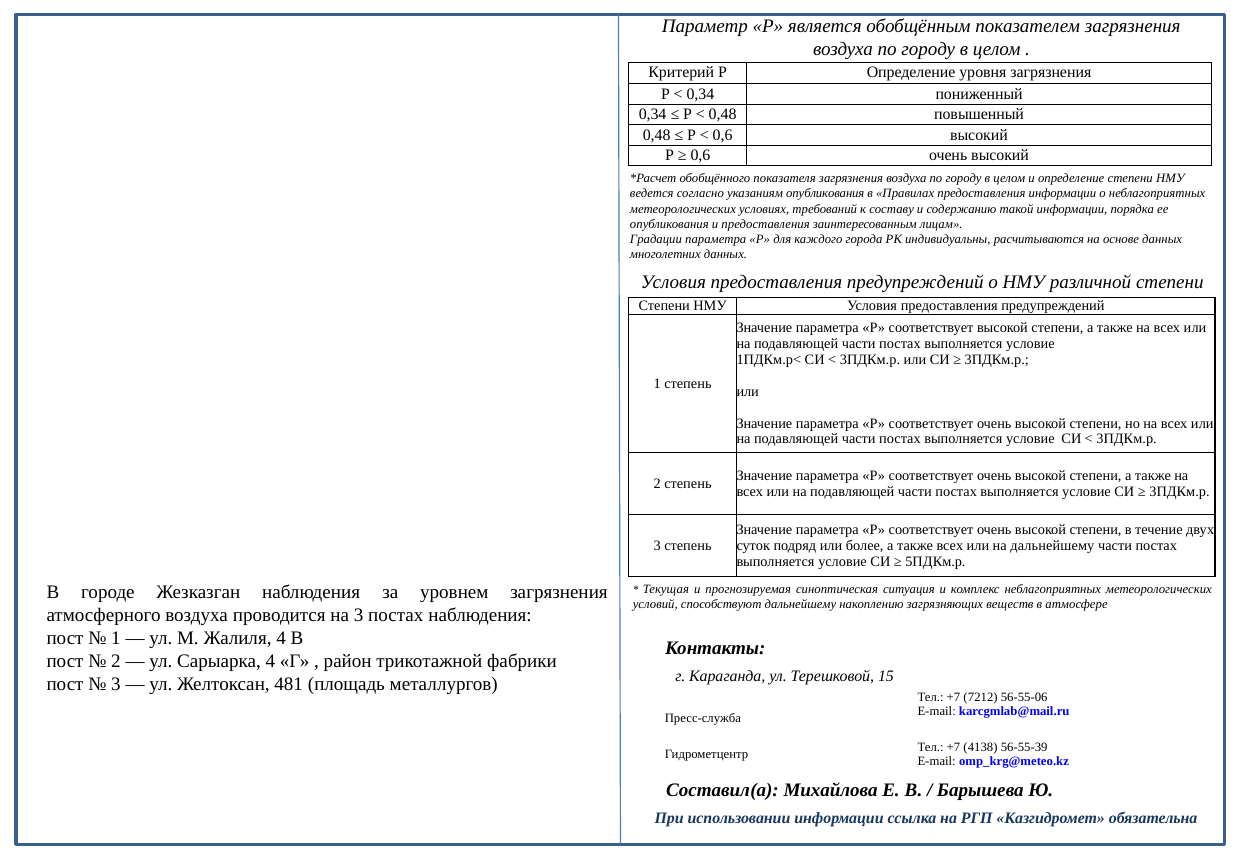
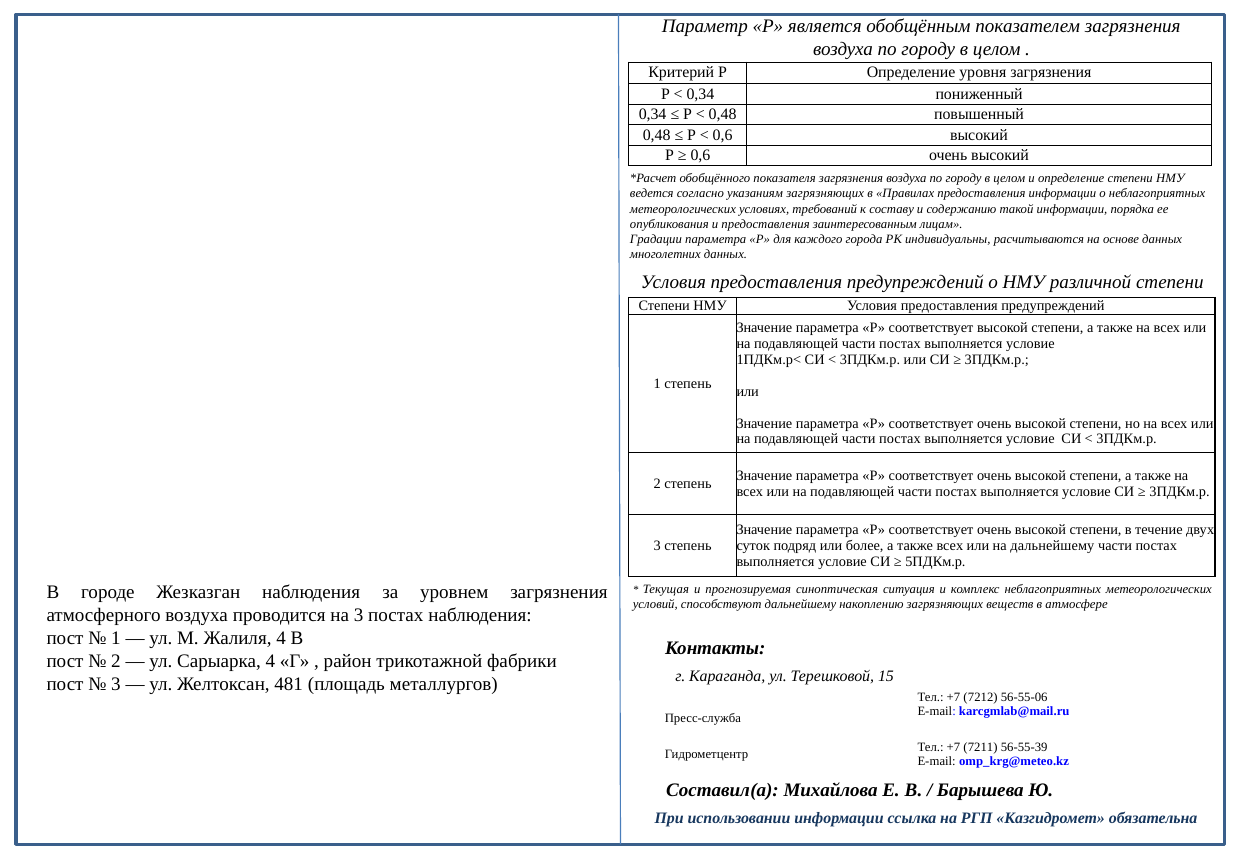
указаниям опубликования: опубликования -> загрязняющих
4138: 4138 -> 7211
